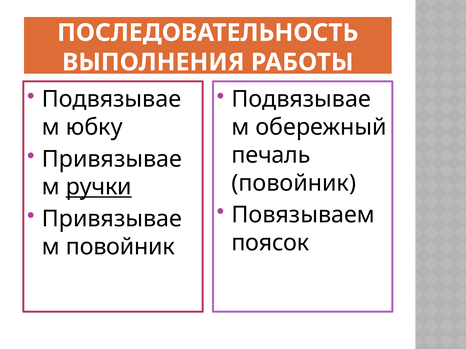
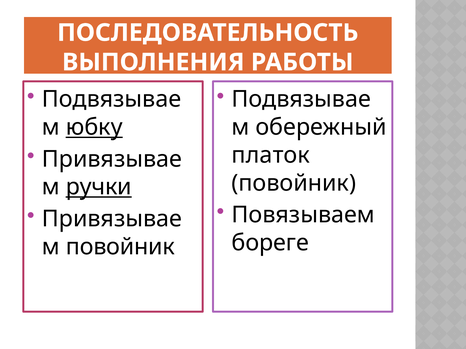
юбку underline: none -> present
печаль: печаль -> платок
поясок: поясок -> бореге
